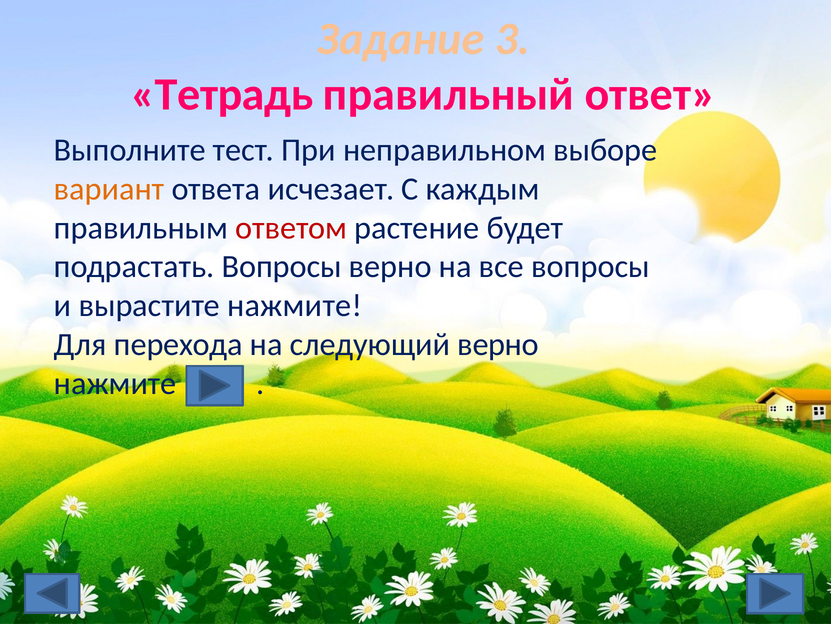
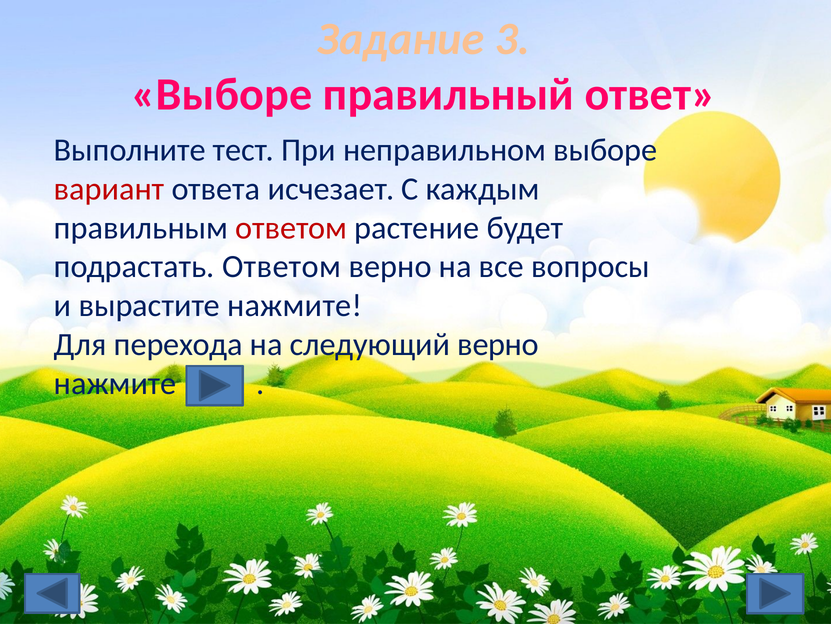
Тетрадь at (222, 94): Тетрадь -> Выборе
вариант colour: orange -> red
подрастать Вопросы: Вопросы -> Ответом
